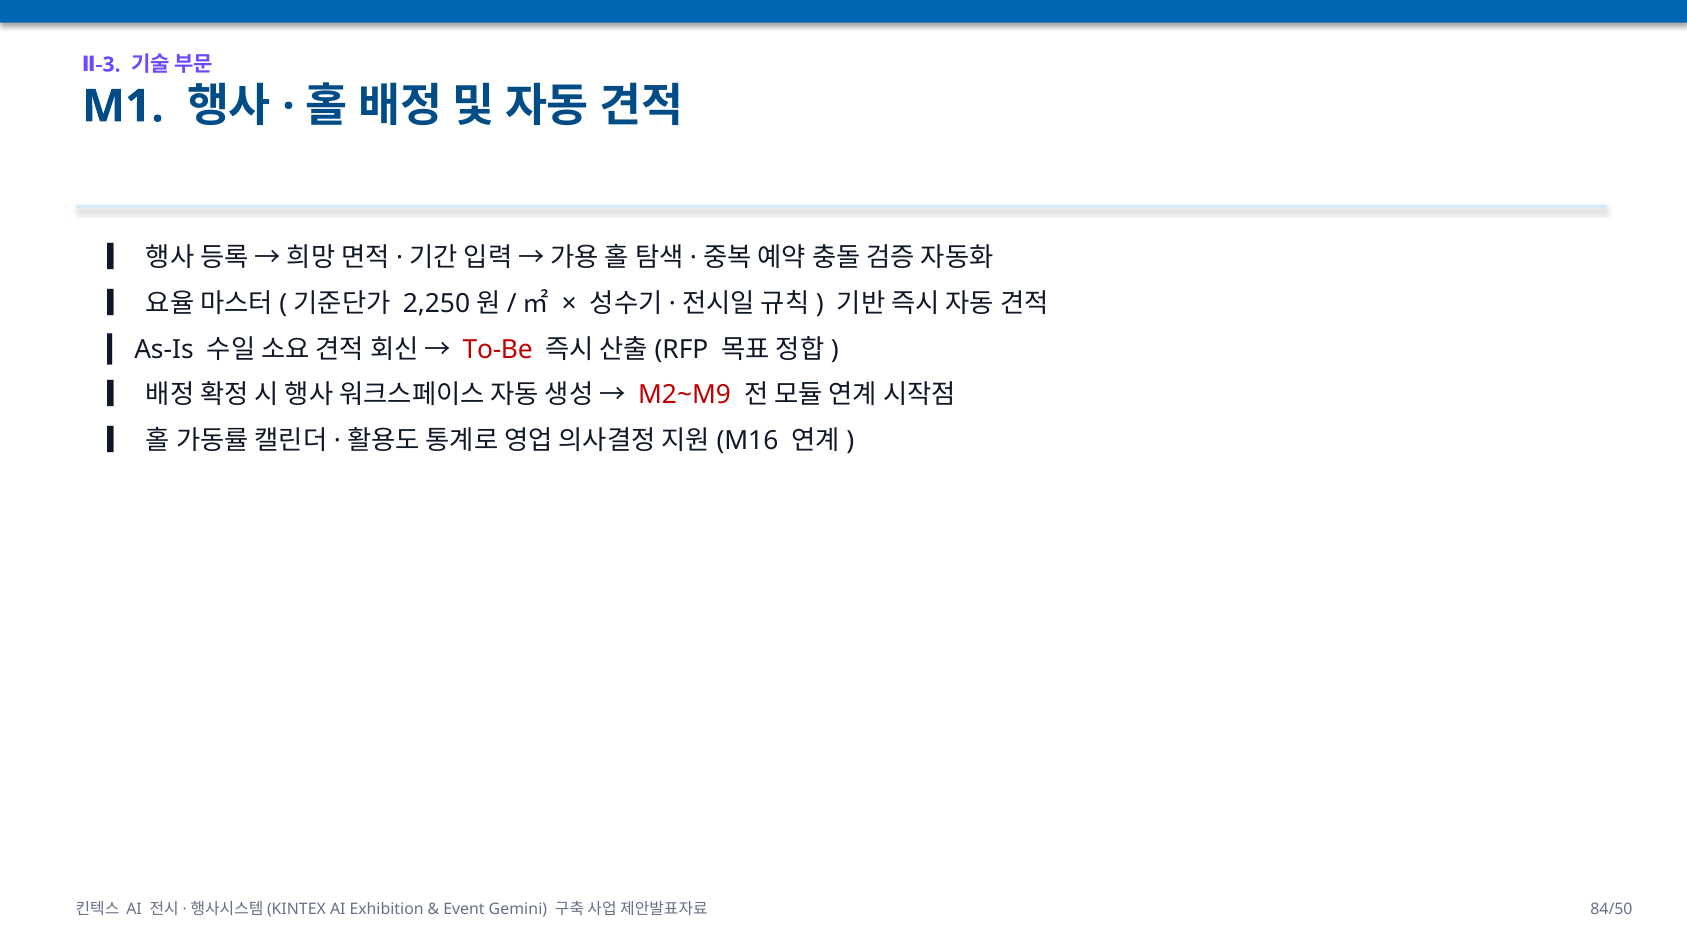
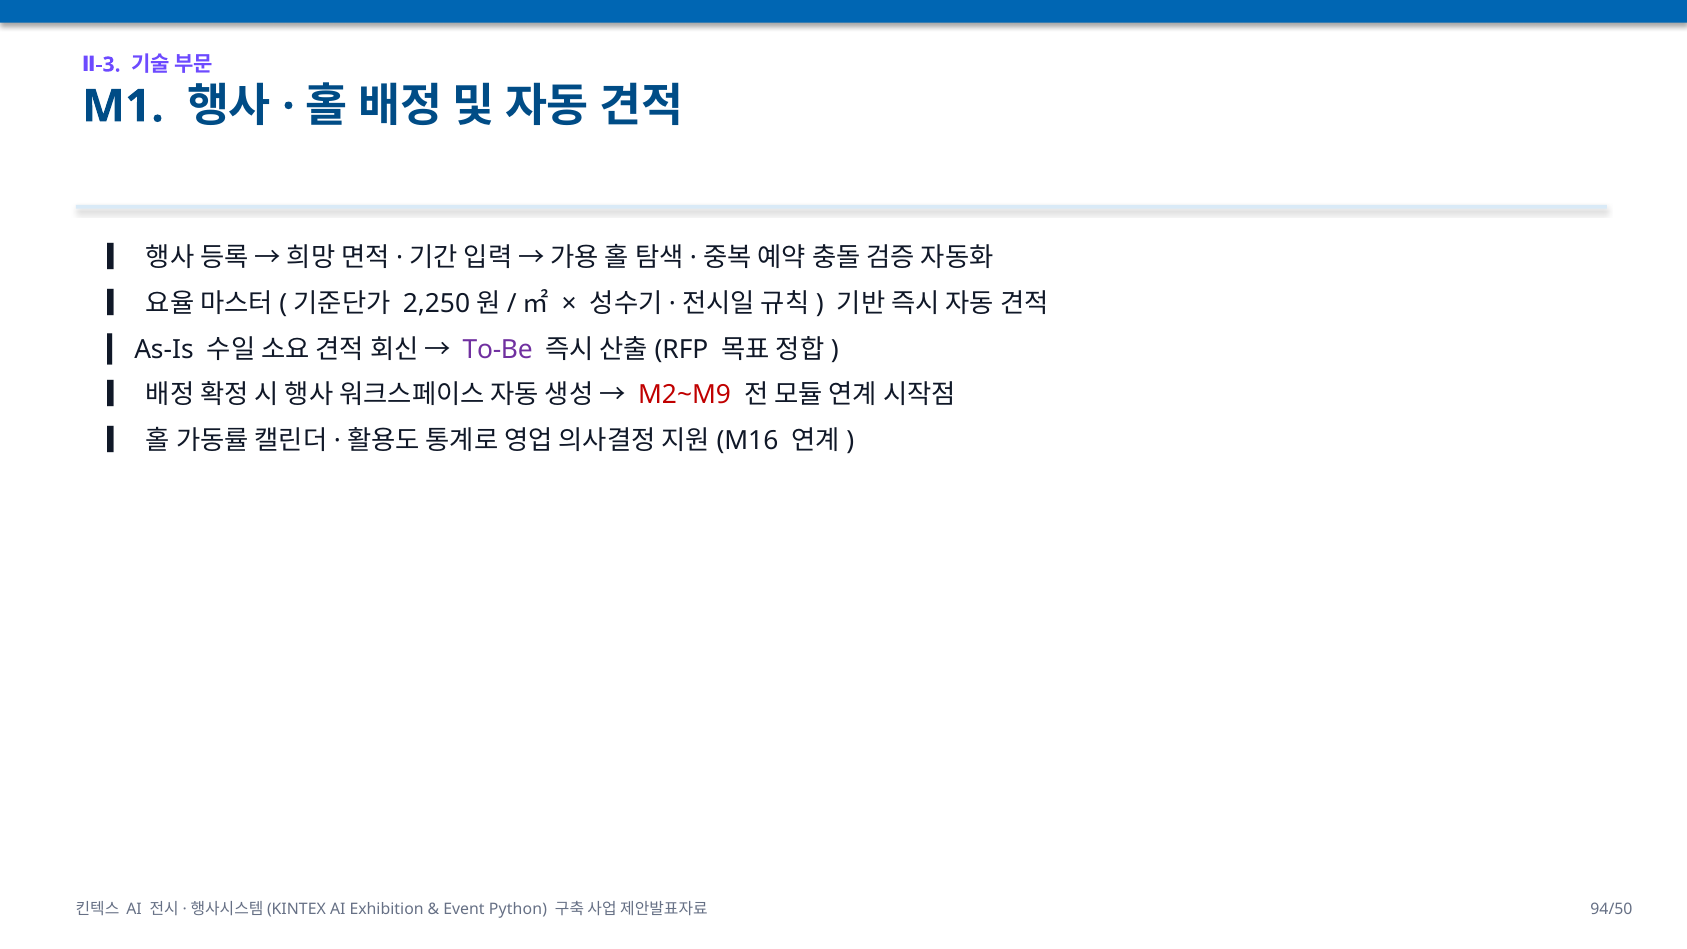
To-Be colour: red -> purple
Gemini: Gemini -> Python
84/50: 84/50 -> 94/50
